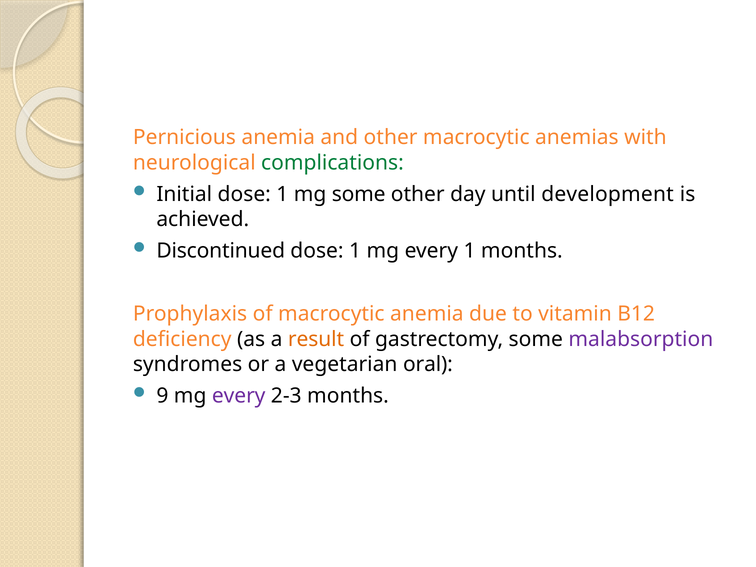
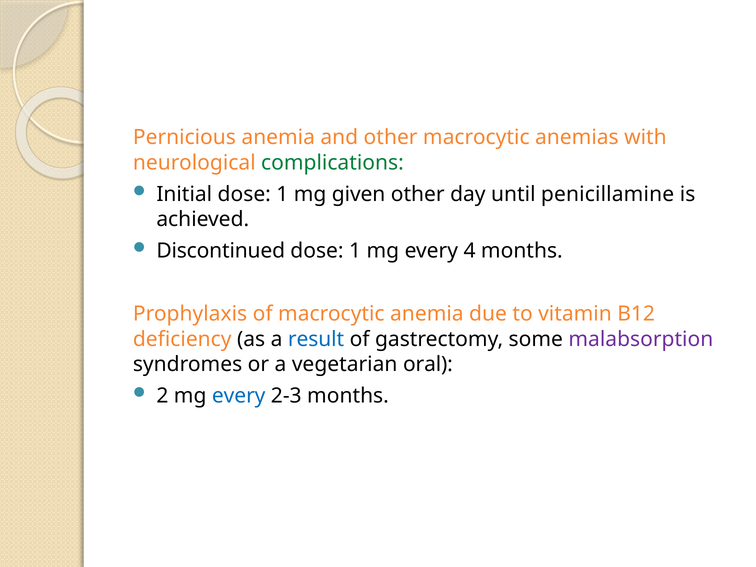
mg some: some -> given
development: development -> penicillamine
every 1: 1 -> 4
result colour: orange -> blue
9: 9 -> 2
every at (239, 396) colour: purple -> blue
